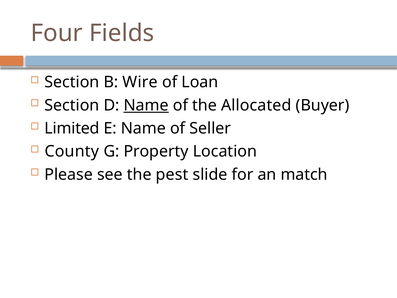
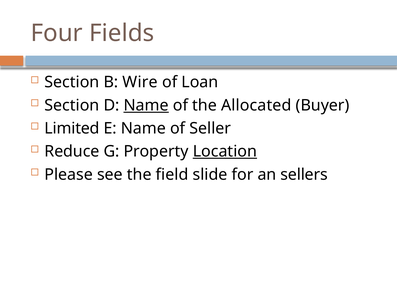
County: County -> Reduce
Location underline: none -> present
pest: pest -> field
match: match -> sellers
